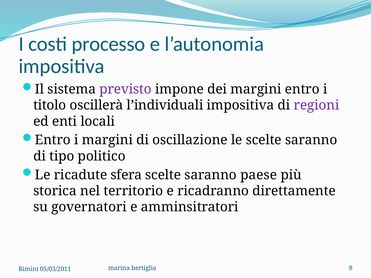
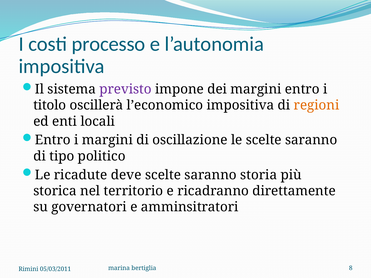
l’individuali: l’individuali -> l’economico
regioni colour: purple -> orange
sfera: sfera -> deve
paese: paese -> storia
